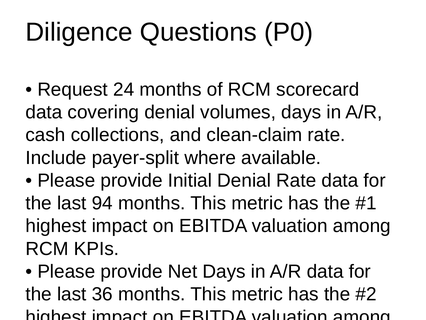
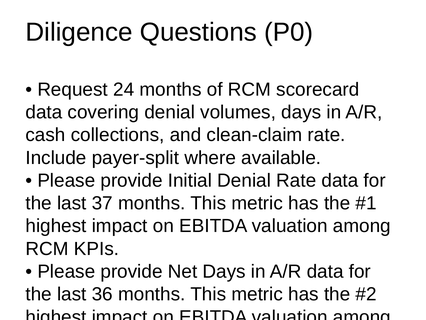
94: 94 -> 37
